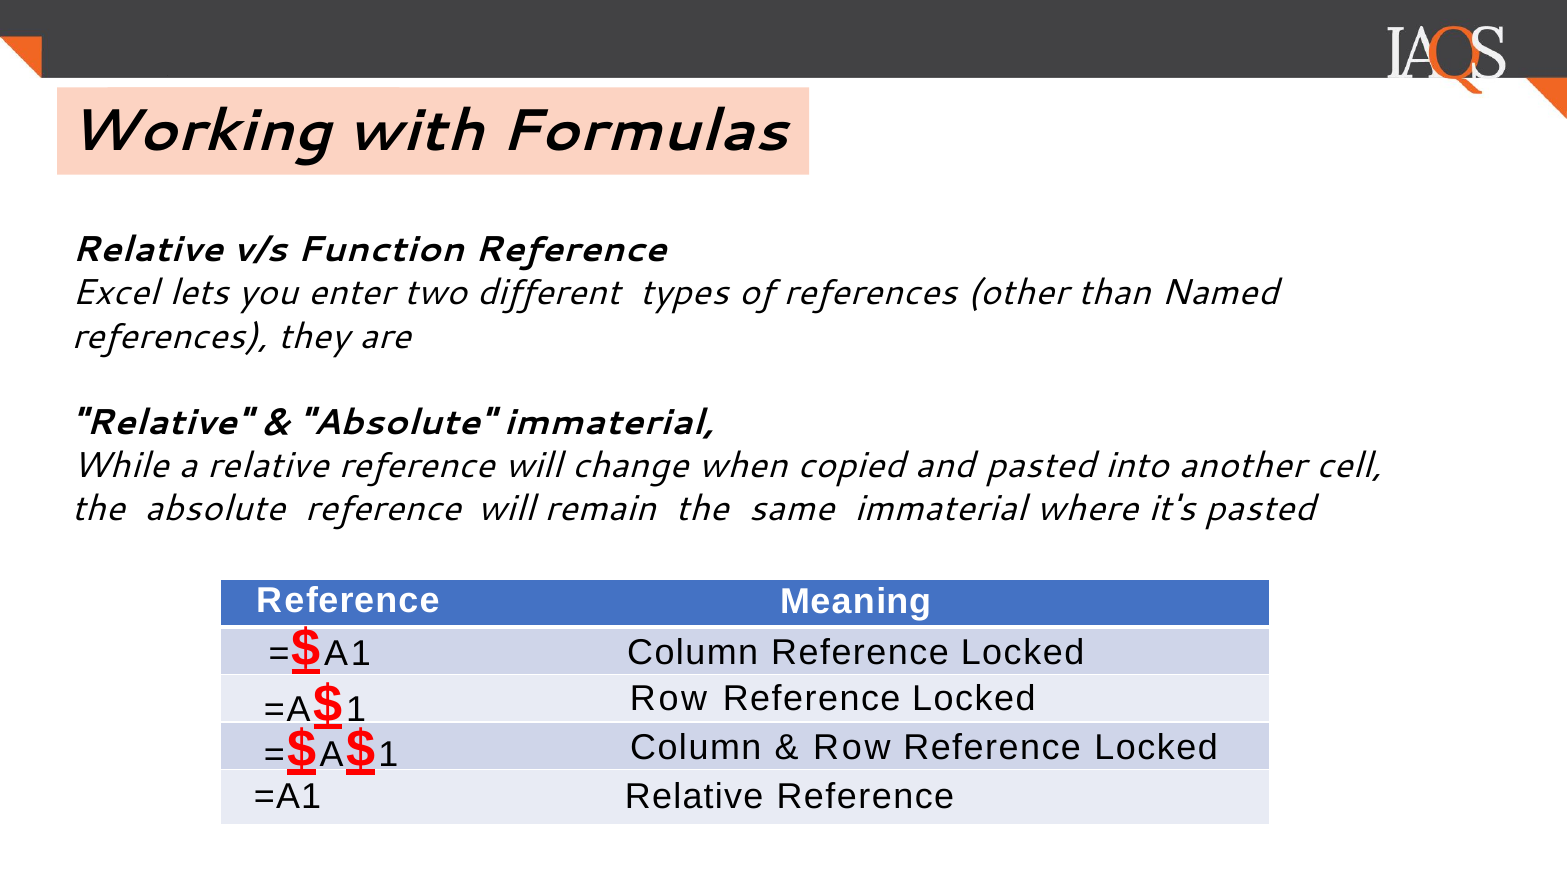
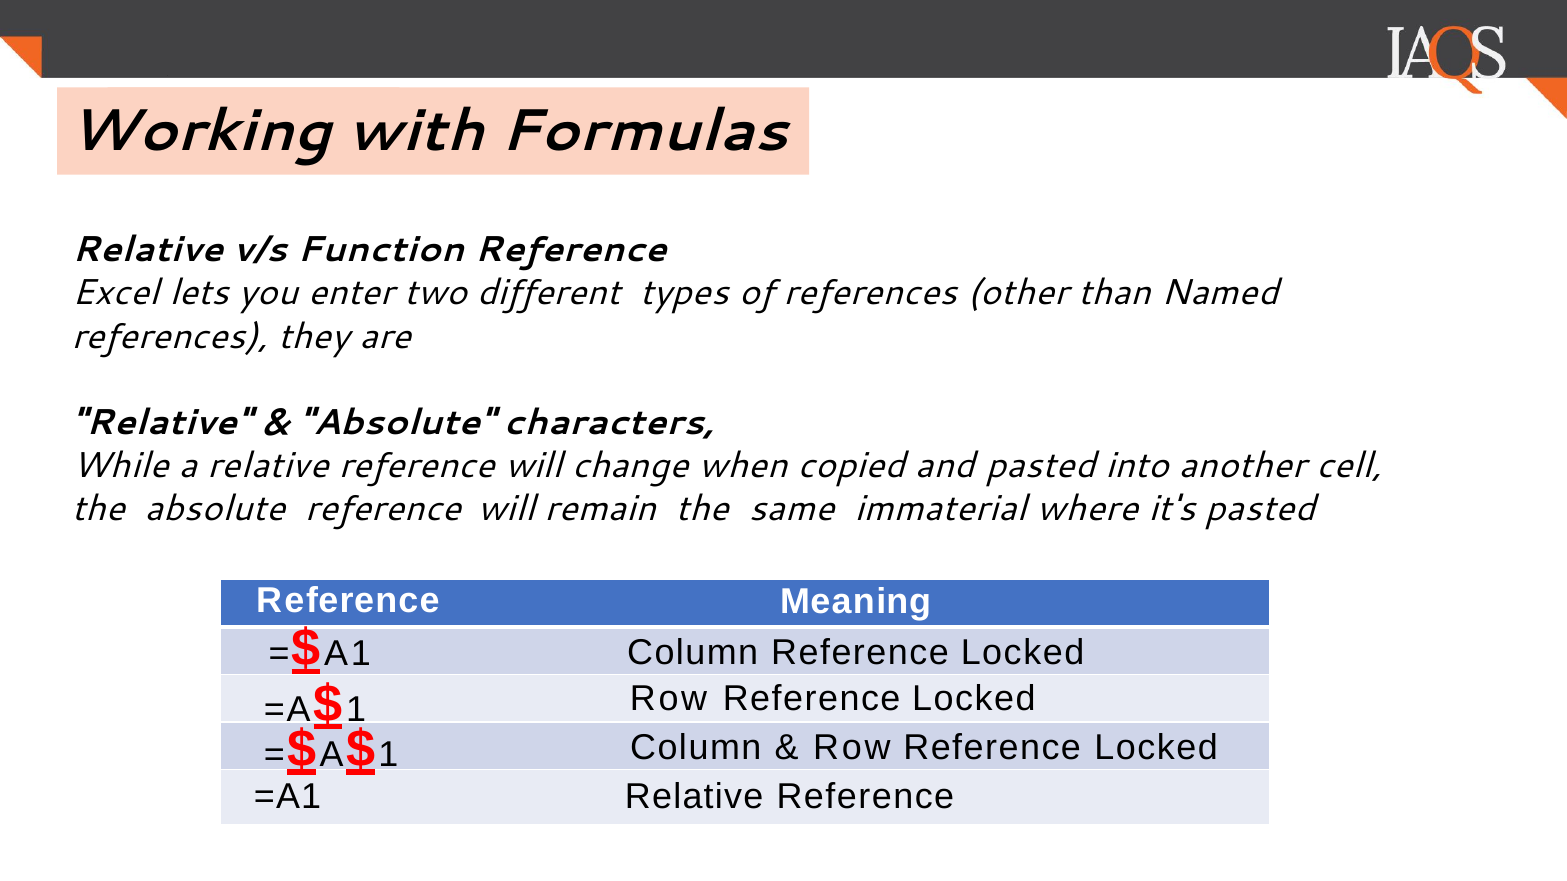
Absolute immaterial: immaterial -> characters
